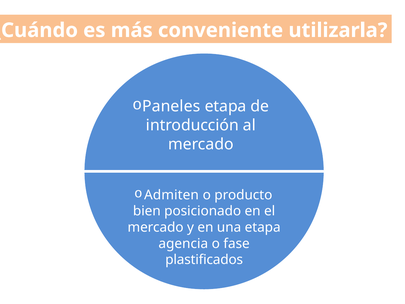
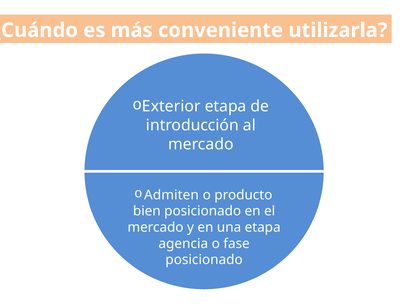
Paneles: Paneles -> Exterior
plastificados at (204, 260): plastificados -> posicionado
